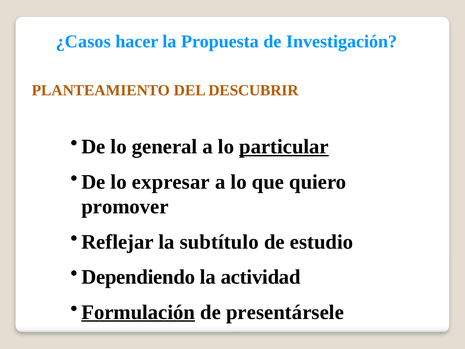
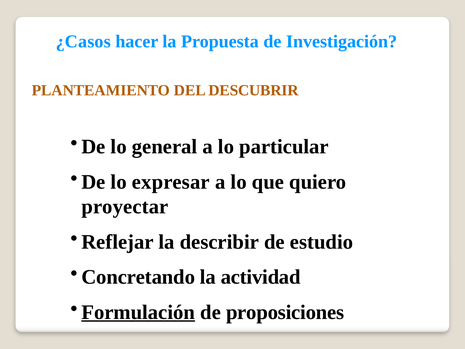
particular underline: present -> none
promover: promover -> proyectar
subtítulo: subtítulo -> describir
Dependiendo: Dependiendo -> Concretando
presentársele: presentársele -> proposiciones
